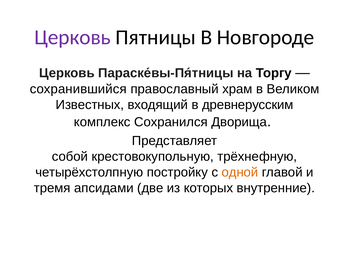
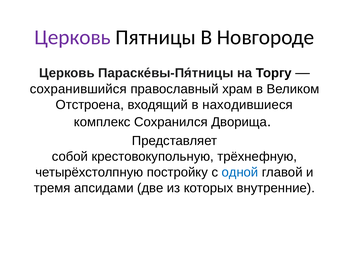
Известных: Известных -> Отстроена
древнерусским: древнерусским -> находившиеся
одной colour: orange -> blue
